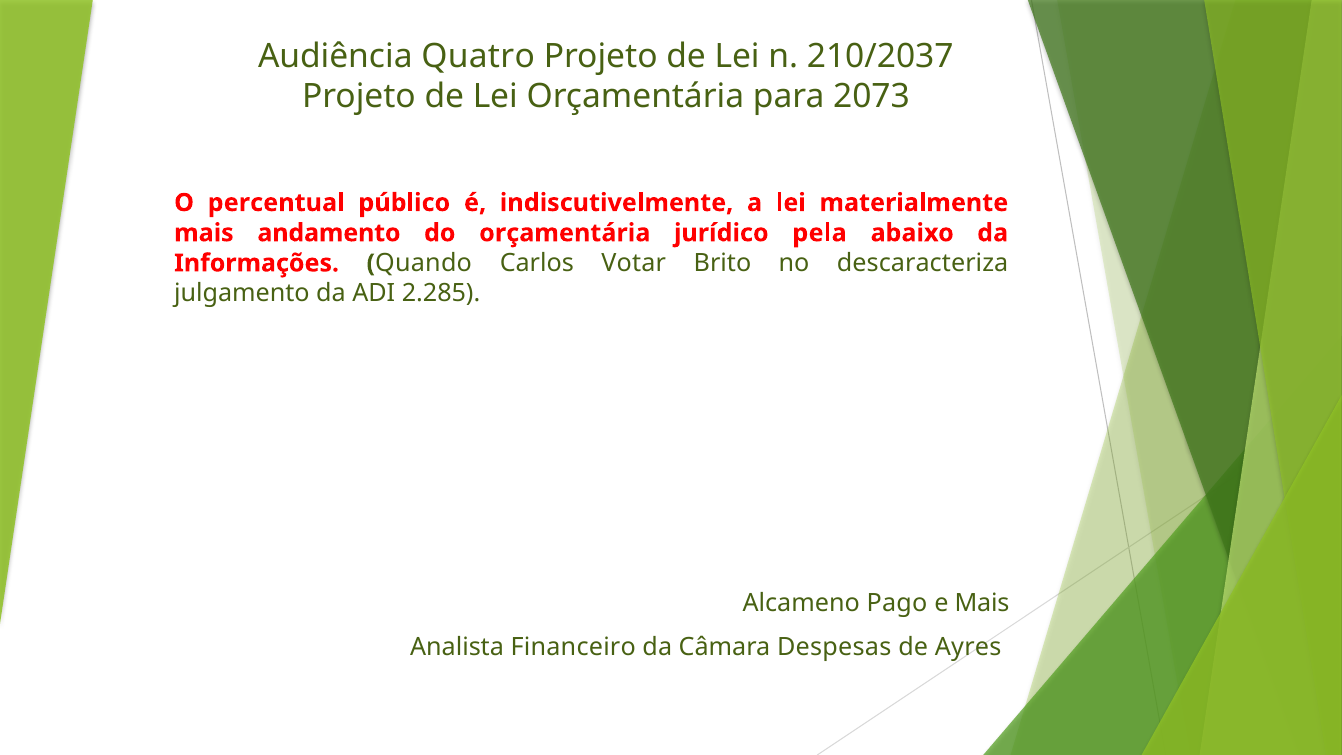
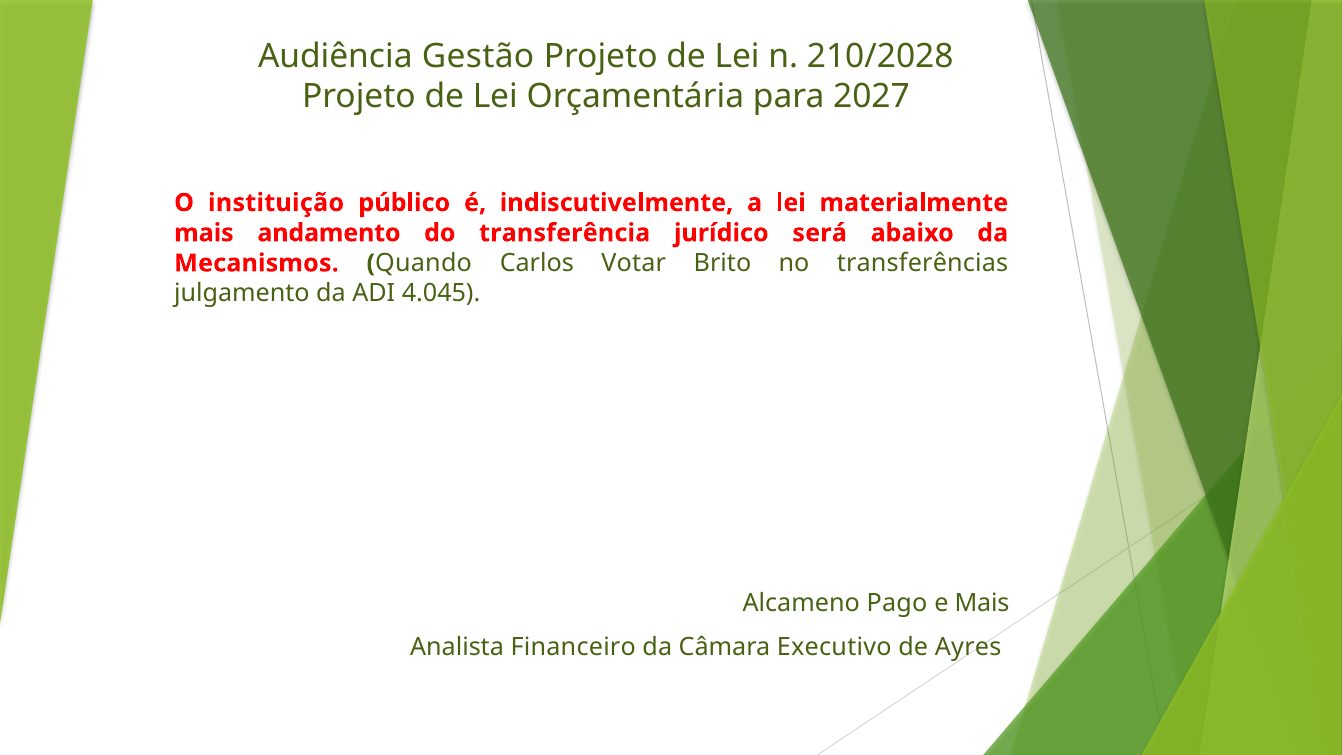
Quatro: Quatro -> Gestão
210/2037: 210/2037 -> 210/2028
2073: 2073 -> 2027
percentual: percentual -> instituição
do orçamentária: orçamentária -> transferência
pela: pela -> será
Informações: Informações -> Mecanismos
descaracteriza: descaracteriza -> transferências
2.285: 2.285 -> 4.045
Despesas: Despesas -> Executivo
